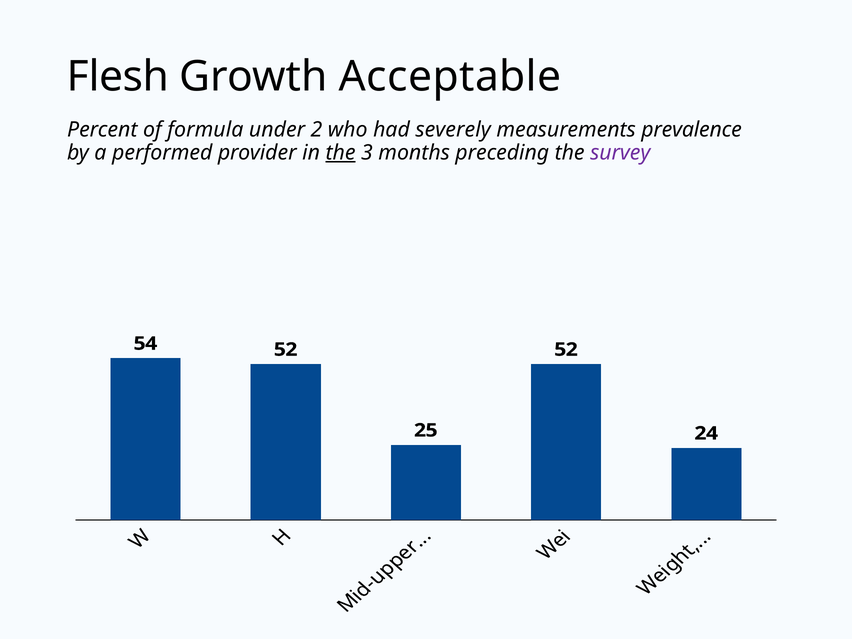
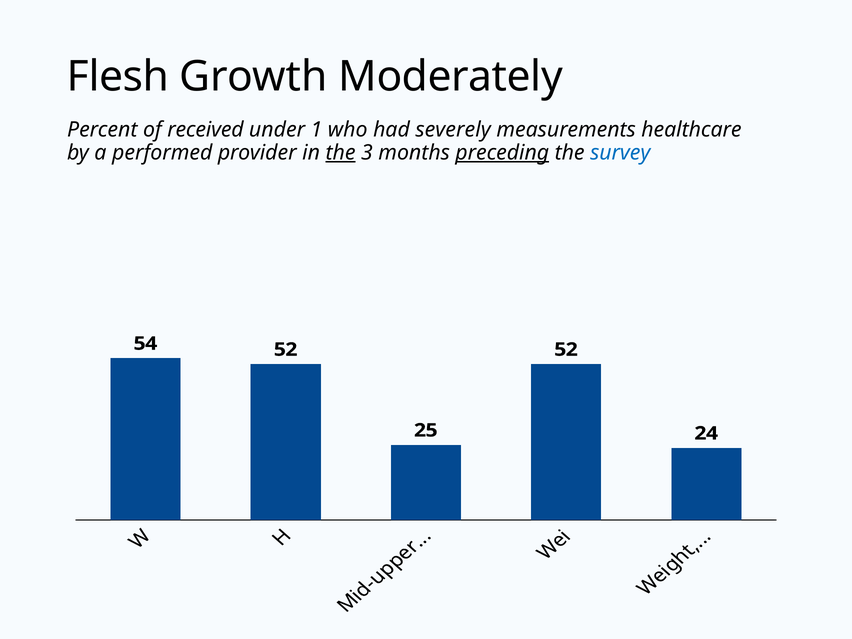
Acceptable: Acceptable -> Moderately
formula: formula -> received
2: 2 -> 1
prevalence: prevalence -> healthcare
preceding underline: none -> present
survey colour: purple -> blue
